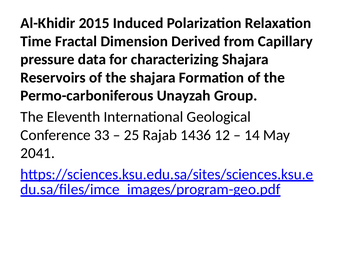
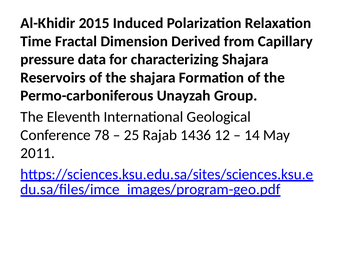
33: 33 -> 78
2041: 2041 -> 2011
